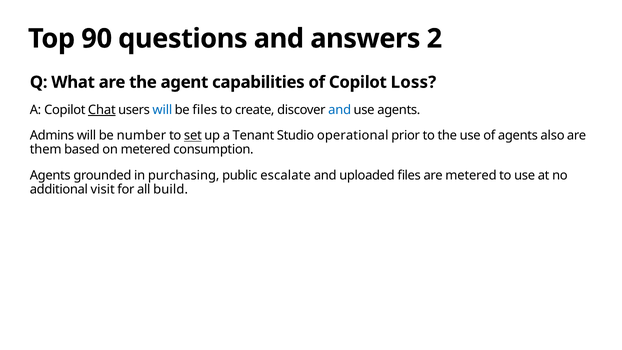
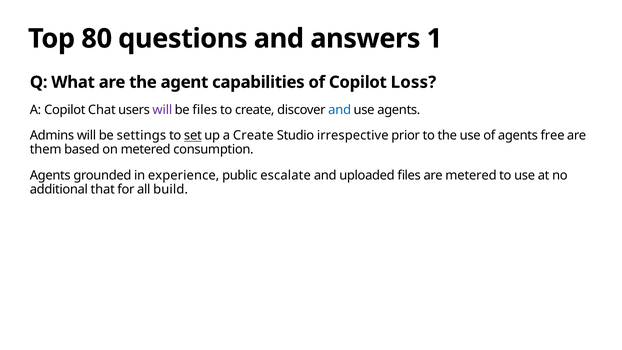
90: 90 -> 80
2: 2 -> 1
Chat underline: present -> none
will at (162, 110) colour: blue -> purple
number: number -> settings
a Tenant: Tenant -> Create
operational: operational -> irrespective
also: also -> free
purchasing: purchasing -> experience
visit: visit -> that
